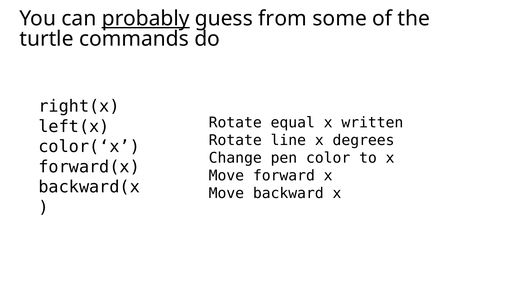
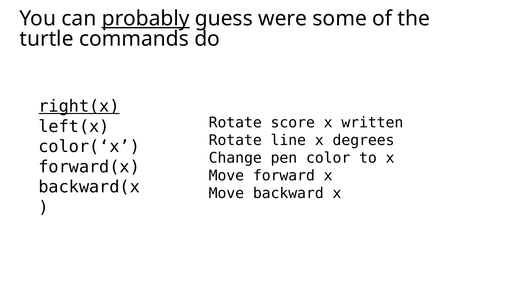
from: from -> were
right(x underline: none -> present
equal: equal -> score
